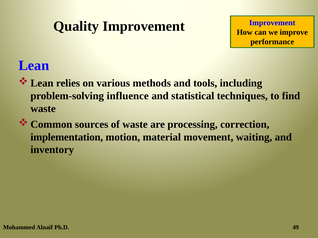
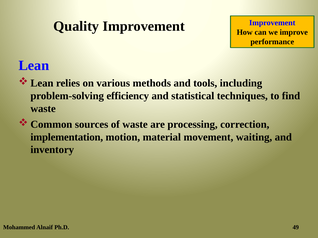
influence: influence -> efficiency
